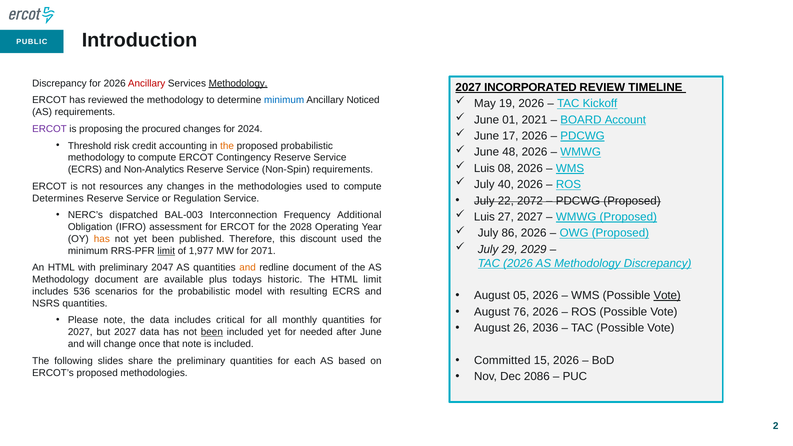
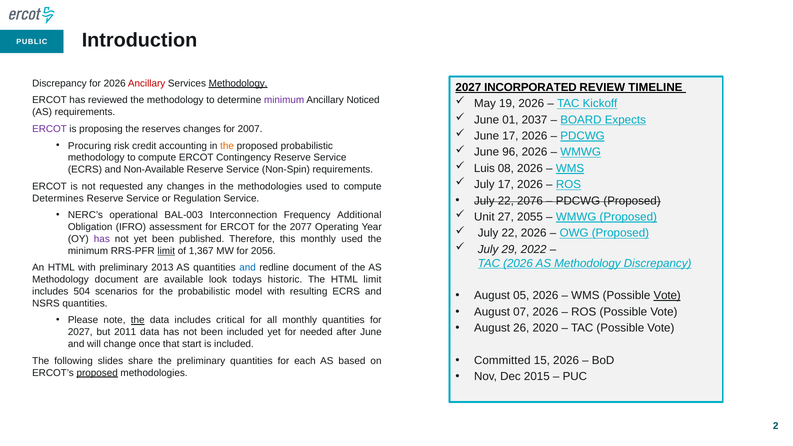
minimum at (284, 100) colour: blue -> purple
2021: 2021 -> 2037
Account: Account -> Expects
procured: procured -> reserves
2024: 2024 -> 2007
Threshold: Threshold -> Procuring
48: 48 -> 96
Non-Analytics: Non-Analytics -> Non-Available
July 40: 40 -> 17
resources: resources -> requested
2072: 2072 -> 2076
dispatched: dispatched -> operational
Luis at (484, 217): Luis -> Unit
27 2027: 2027 -> 2055
2028: 2028 -> 2077
86 at (510, 233): 86 -> 22
has at (102, 239) colour: orange -> purple
this discount: discount -> monthly
2029: 2029 -> 2022
1,977: 1,977 -> 1,367
2071: 2071 -> 2056
2047: 2047 -> 2013
and at (248, 268) colour: orange -> blue
plus: plus -> look
536: 536 -> 504
76: 76 -> 07
the at (138, 320) underline: none -> present
2036: 2036 -> 2020
but 2027: 2027 -> 2011
been at (212, 332) underline: present -> none
that note: note -> start
proposed at (97, 373) underline: none -> present
2086: 2086 -> 2015
